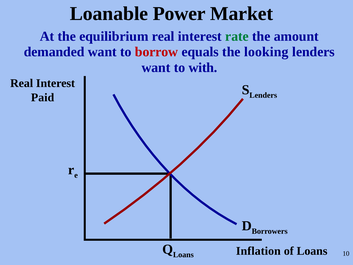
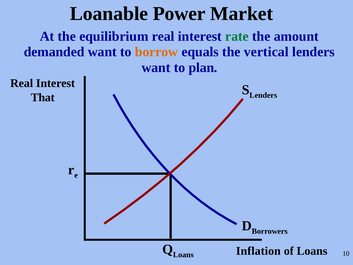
borrow colour: red -> orange
looking: looking -> vertical
with: with -> plan
Paid: Paid -> That
